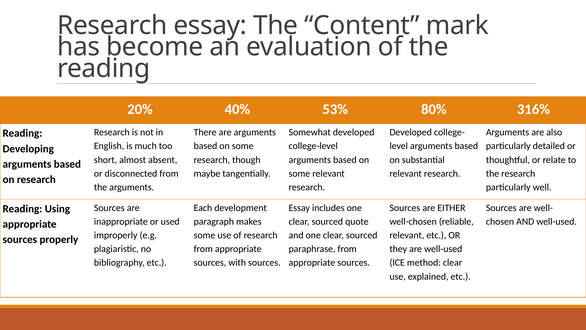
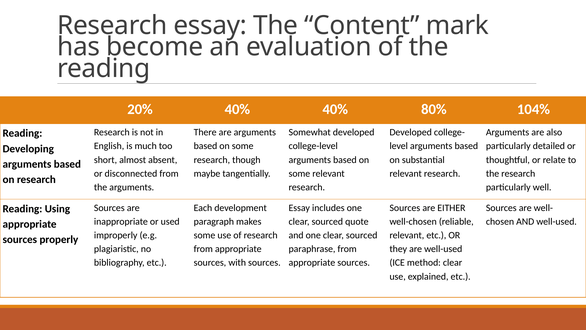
40% 53%: 53% -> 40%
316%: 316% -> 104%
